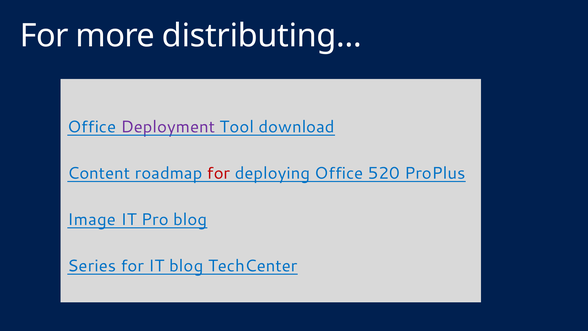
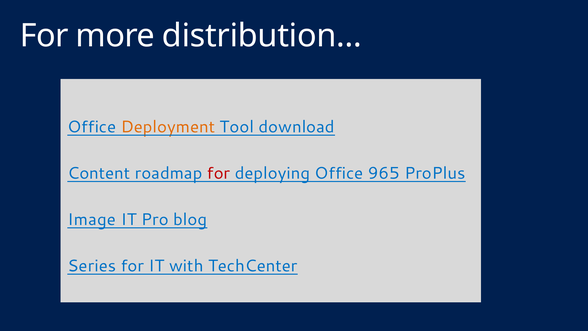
distributing…: distributing… -> distribution…
Deployment colour: purple -> orange
520: 520 -> 965
IT blog: blog -> with
